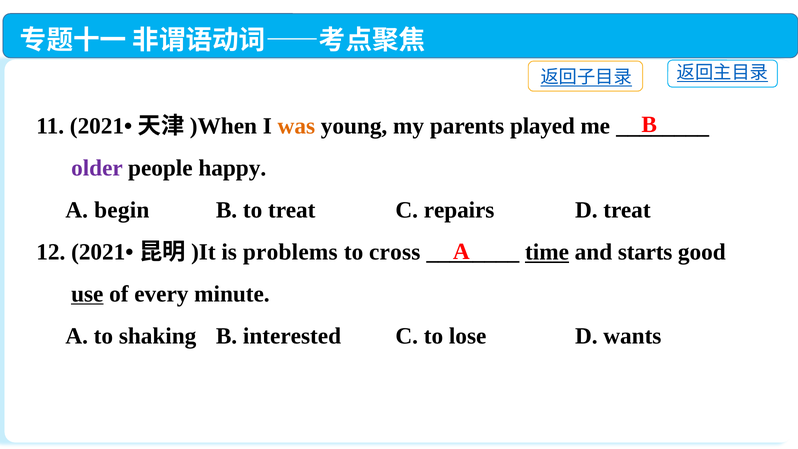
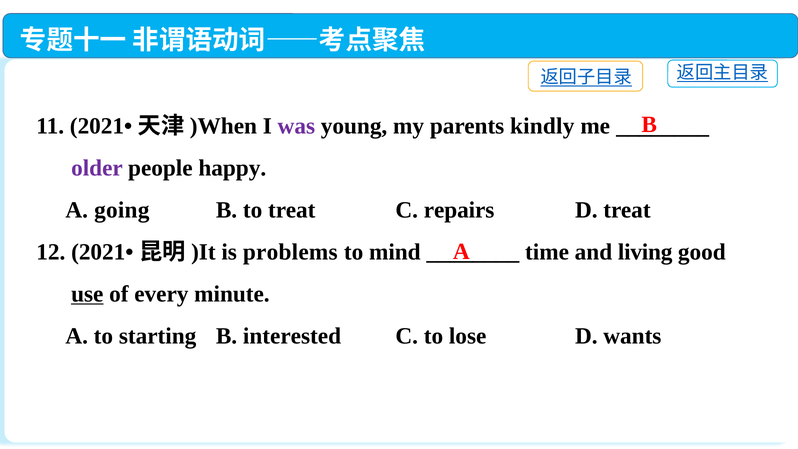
was colour: orange -> purple
played: played -> kindly
begin: begin -> going
cross: cross -> mind
time underline: present -> none
starts: starts -> living
shaking: shaking -> starting
